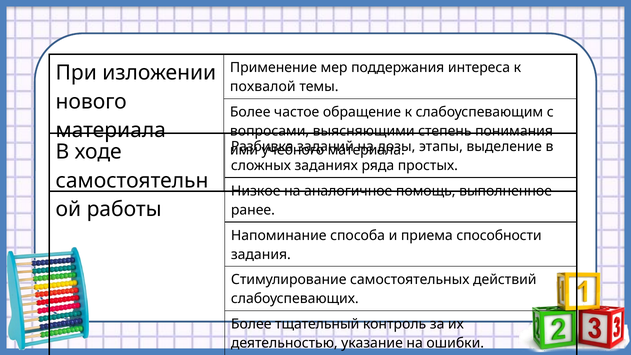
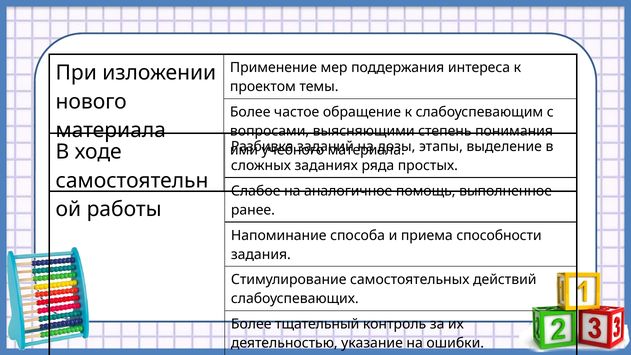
похвалой: похвалой -> проектом
Низкое: Низкое -> Слабое
